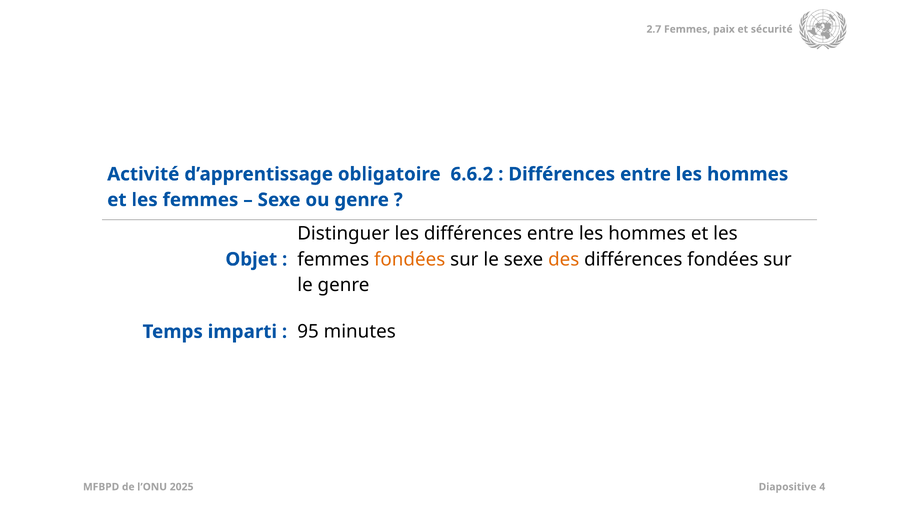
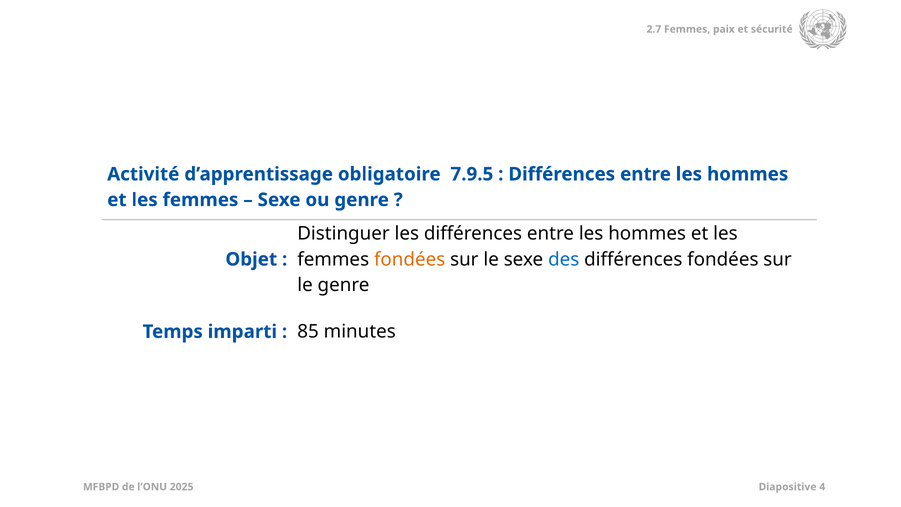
6.6.2: 6.6.2 -> 7.9.5
des colour: orange -> blue
95: 95 -> 85
